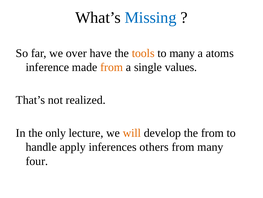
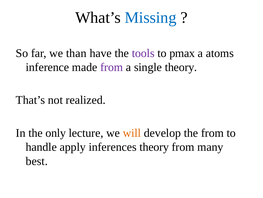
over: over -> than
tools colour: orange -> purple
to many: many -> pmax
from at (112, 67) colour: orange -> purple
single values: values -> theory
inferences others: others -> theory
four: four -> best
